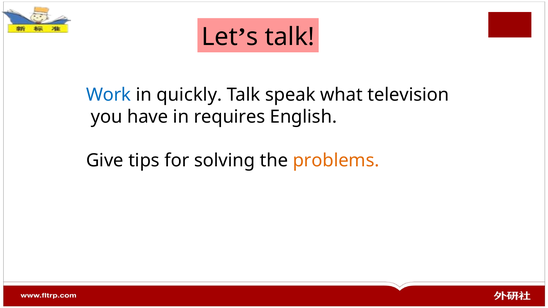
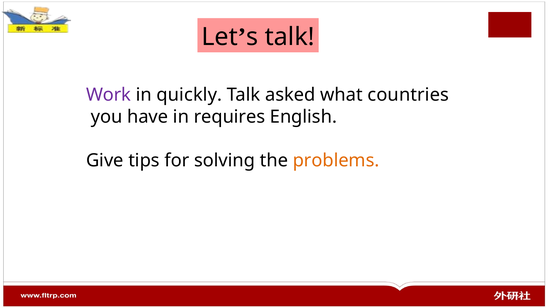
Work colour: blue -> purple
speak: speak -> asked
television: television -> countries
